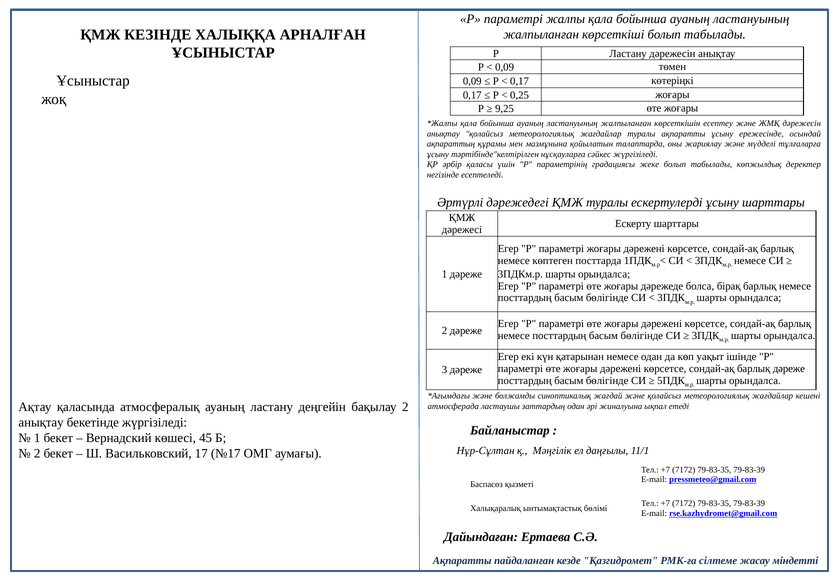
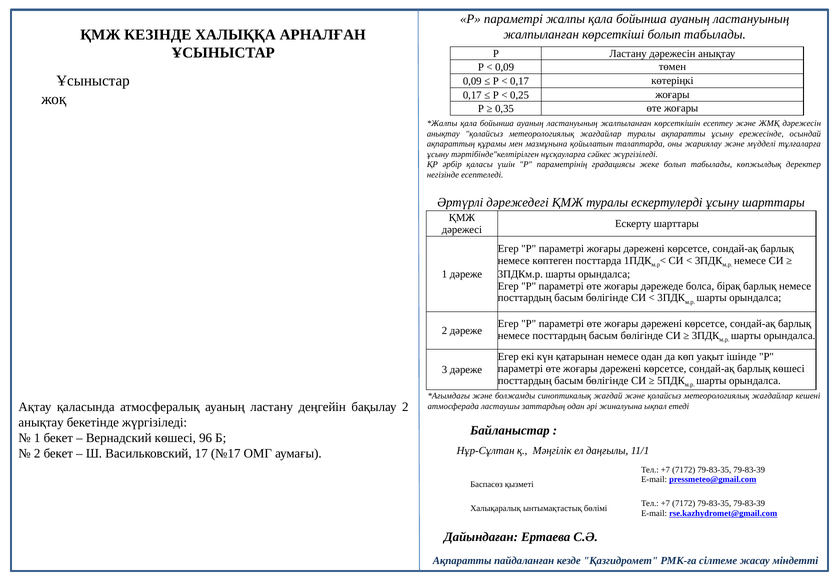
9,25: 9,25 -> 0,35
барлық дәреже: дәреже -> көшесі
45: 45 -> 96
